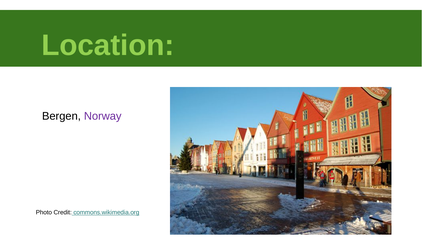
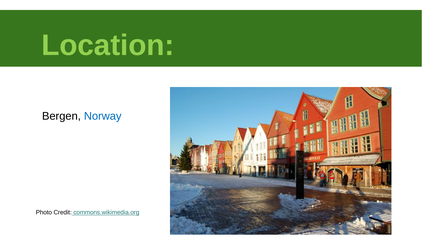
Norway colour: purple -> blue
